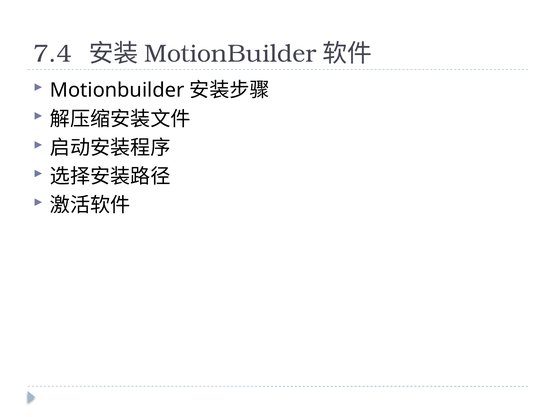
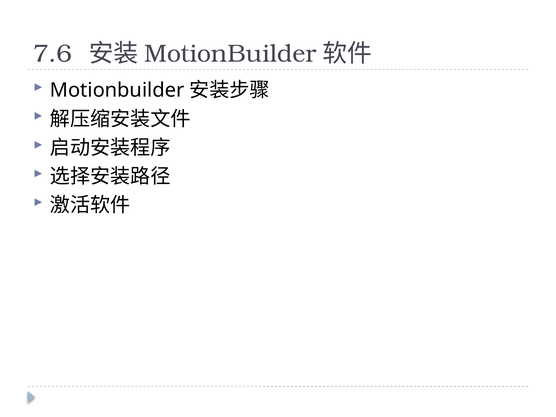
7.4: 7.4 -> 7.6
